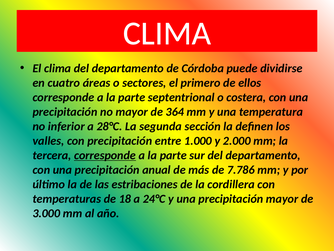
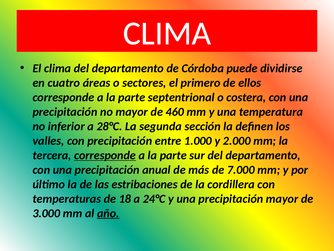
364: 364 -> 460
7.786: 7.786 -> 7.000
año underline: none -> present
